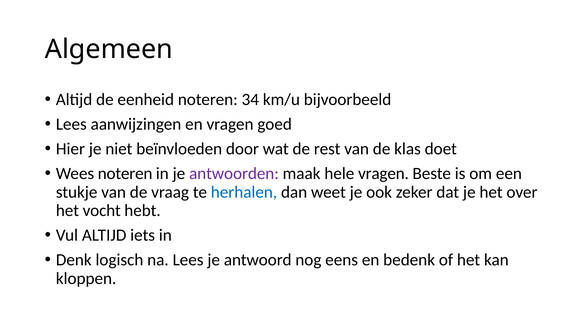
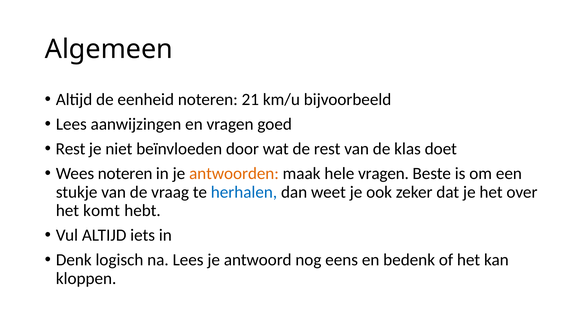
34: 34 -> 21
Hier at (70, 149): Hier -> Rest
antwoorden colour: purple -> orange
vocht: vocht -> komt
